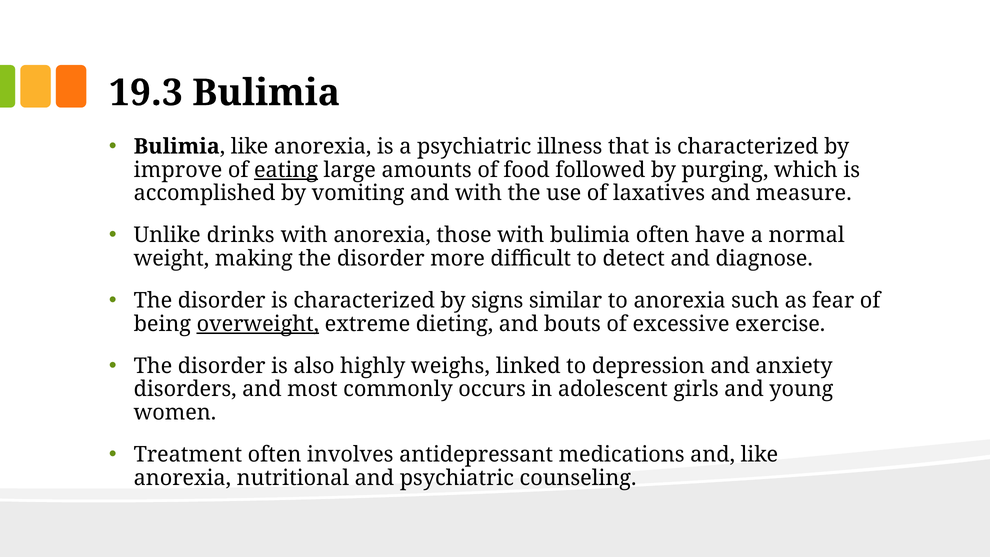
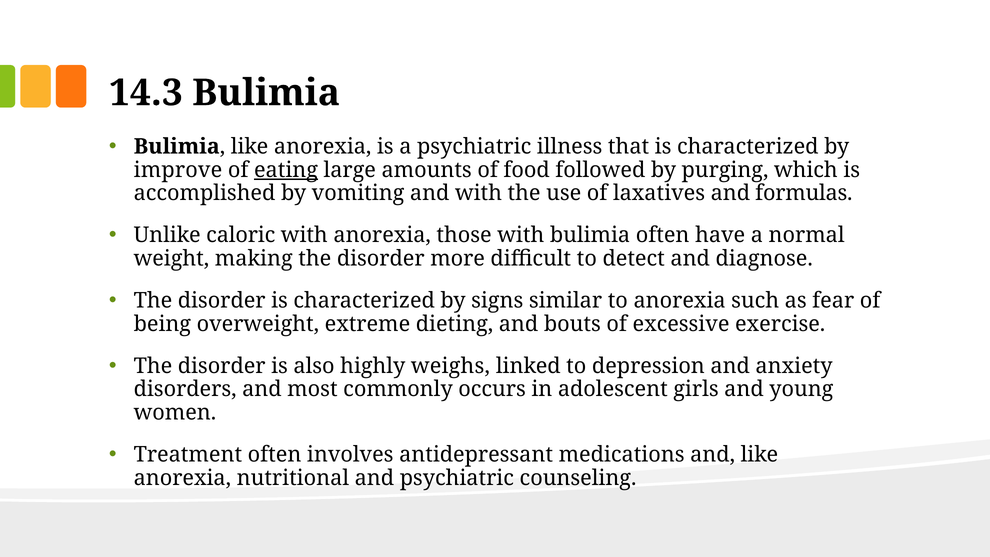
19.3: 19.3 -> 14.3
measure: measure -> formulas
drinks: drinks -> caloric
overweight underline: present -> none
